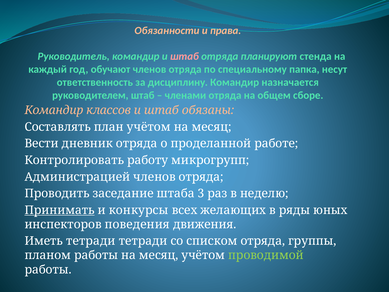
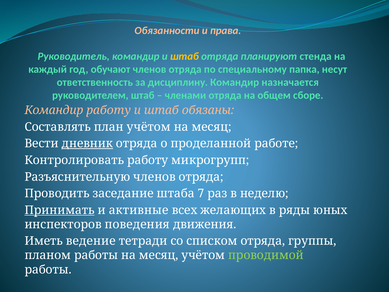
штаб at (184, 56) colour: pink -> yellow
Командир классов: классов -> работу
дневник underline: none -> present
Администрацией: Администрацией -> Разъяснительную
3: 3 -> 7
конкурсы: конкурсы -> активные
Иметь тетради: тетради -> ведение
